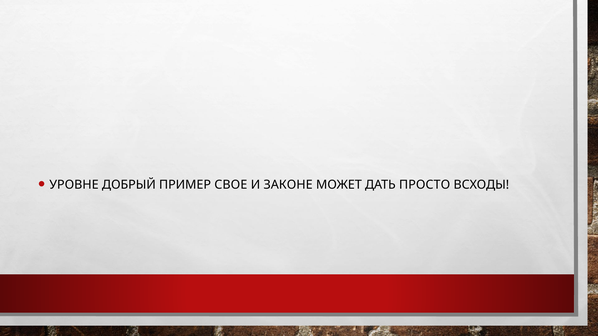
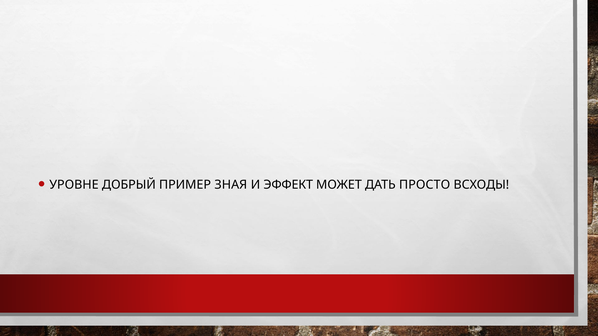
СВОЕ: СВОЕ -> ЗНАЯ
ЗАКОНЕ: ЗАКОНЕ -> ЭФФЕКТ
